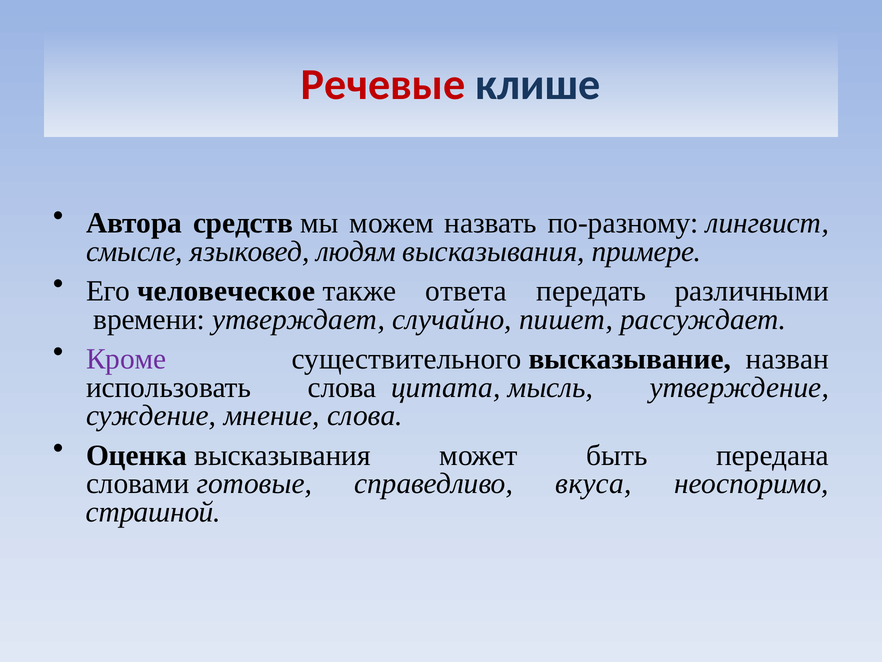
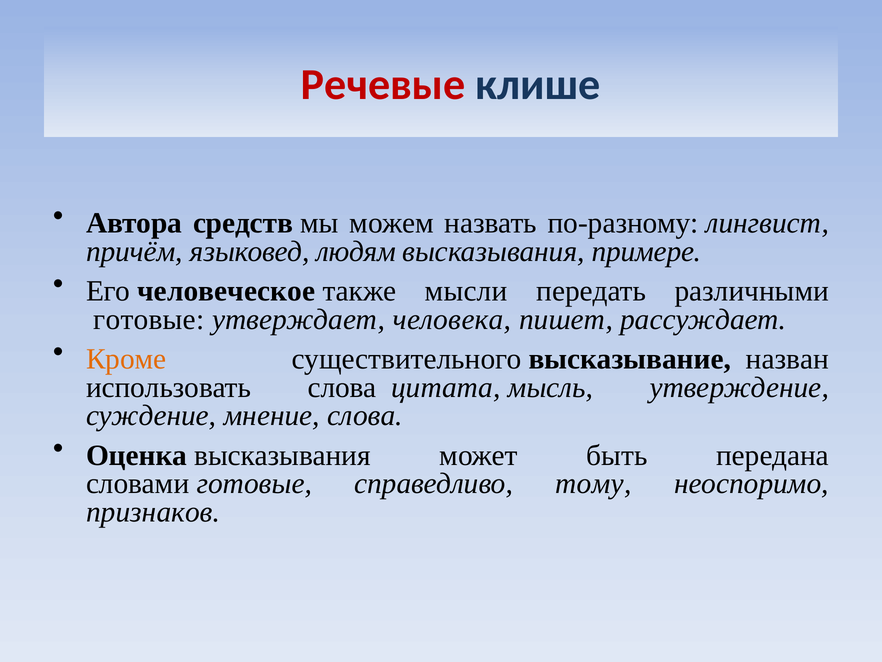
смысле: смысле -> причём
ответа: ответа -> мысли
времени at (149, 319): времени -> готовые
случайно: случайно -> человека
Кроме colour: purple -> orange
вкуса: вкуса -> тому
страшной: страшной -> признаков
